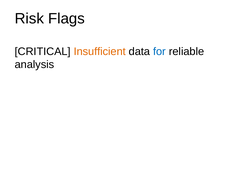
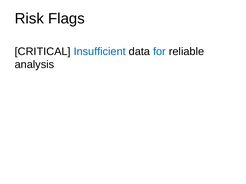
Insufficient colour: orange -> blue
